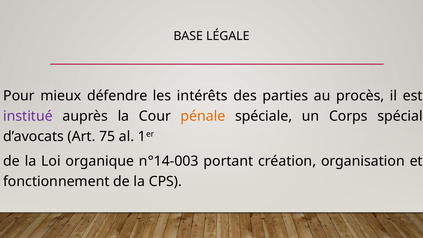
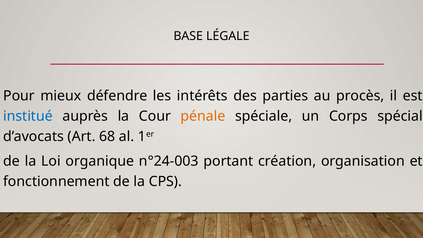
institué colour: purple -> blue
75: 75 -> 68
n°14-003: n°14-003 -> n°24-003
